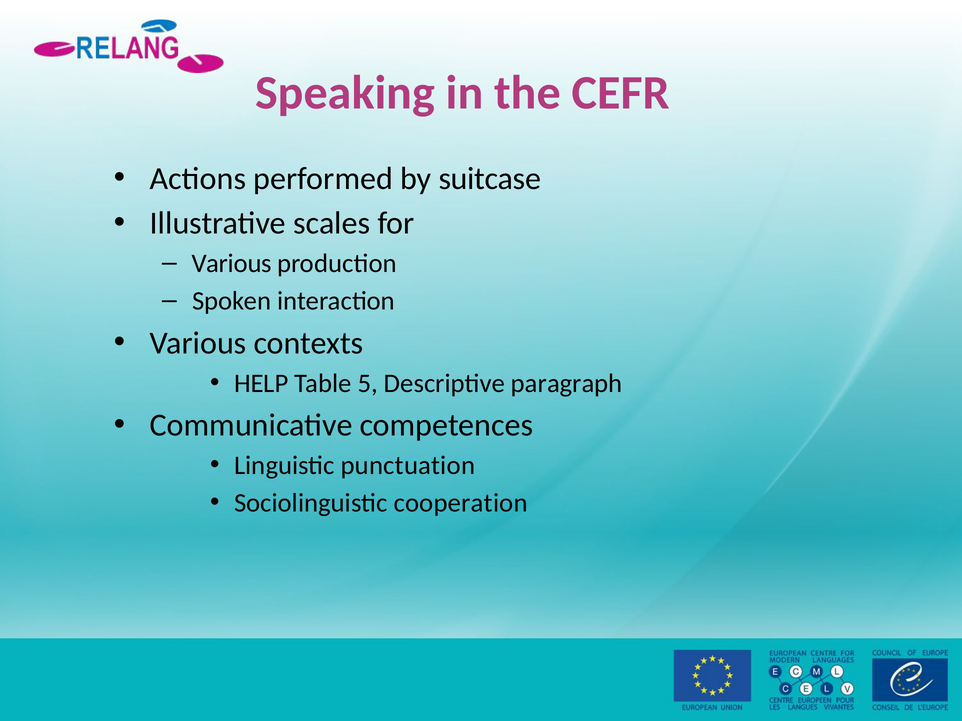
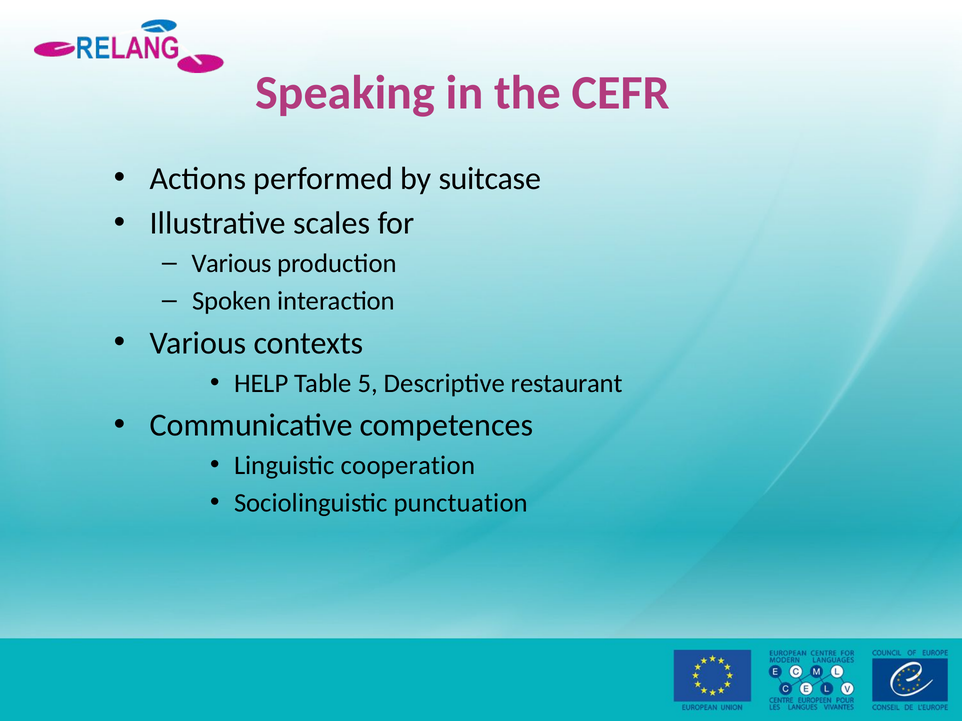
paragraph: paragraph -> restaurant
punctuation: punctuation -> cooperation
cooperation: cooperation -> punctuation
